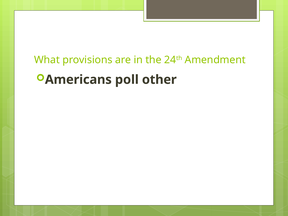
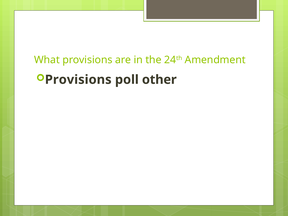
Americans at (78, 80): Americans -> Provisions
